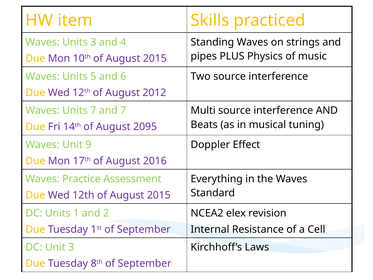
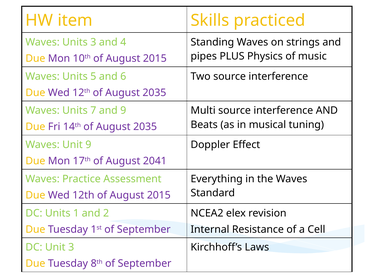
12th of August 2012: 2012 -> 2035
and 7: 7 -> 9
14th of August 2095: 2095 -> 2035
2016: 2016 -> 2041
